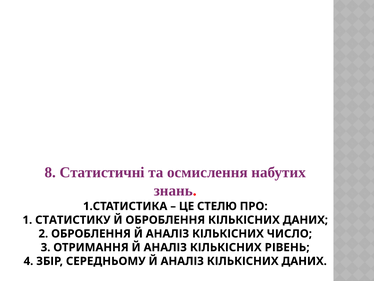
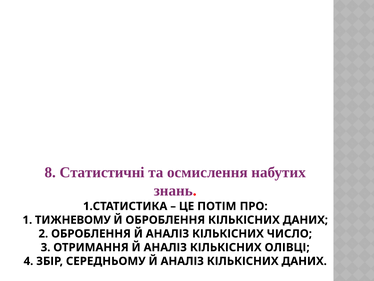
СТЕЛЮ: СТЕЛЮ -> ПОТІМ
СТАТИСТИКУ: СТАТИСТИКУ -> ТИЖНЕВОМУ
РІВЕНЬ: РІВЕНЬ -> ОЛІВЦІ
